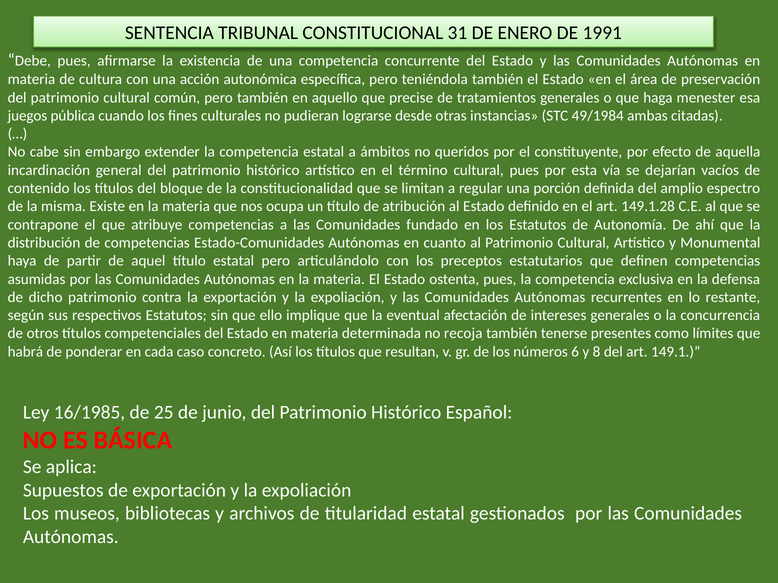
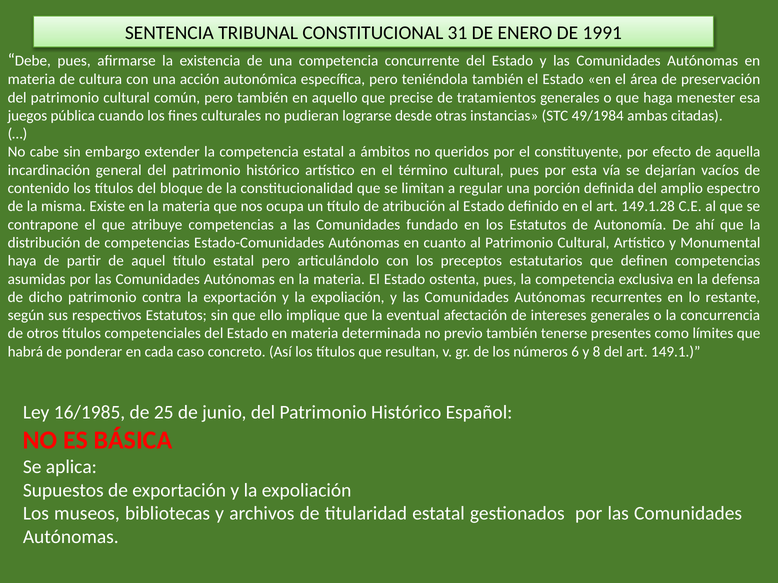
recoja: recoja -> previo
